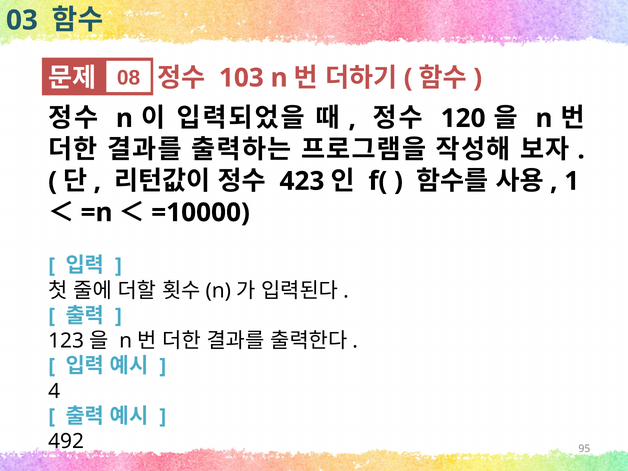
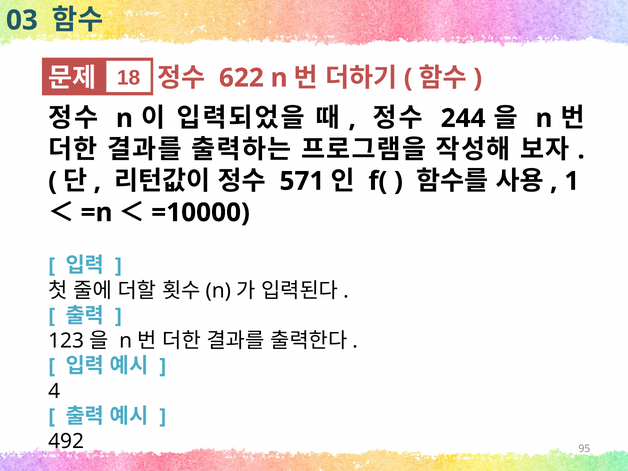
103: 103 -> 622
08: 08 -> 18
120: 120 -> 244
423: 423 -> 571
